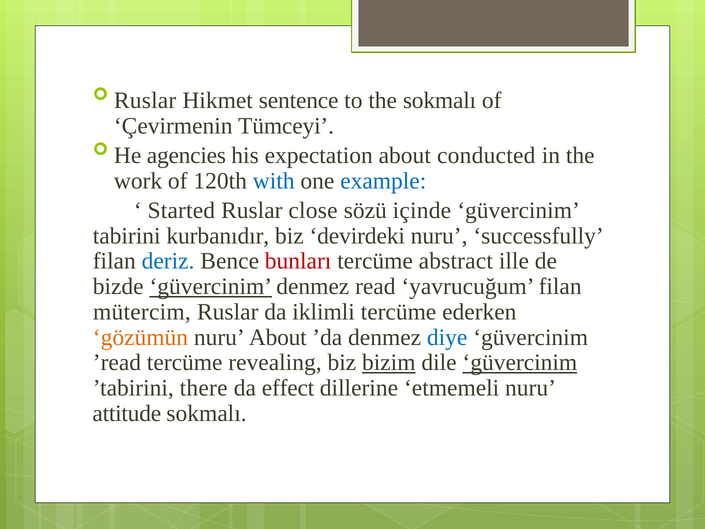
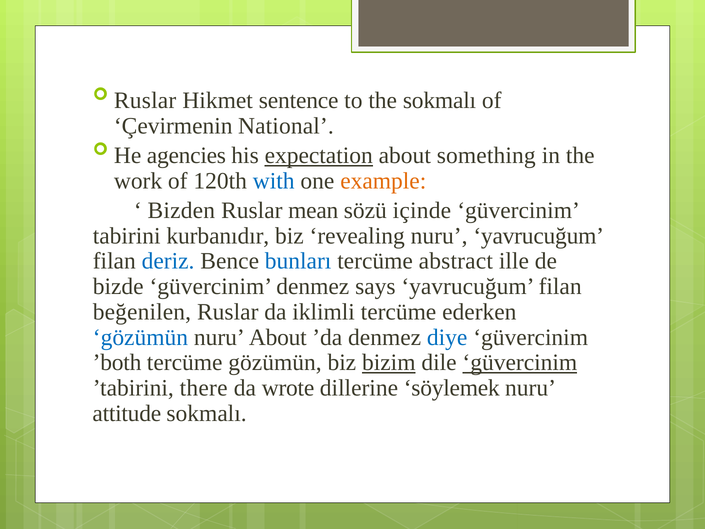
Tümceyi: Tümceyi -> National
expectation underline: none -> present
conducted: conducted -> something
example colour: blue -> orange
Started: Started -> Bizden
close: close -> mean
devirdeki: devirdeki -> revealing
nuru successfully: successfully -> yavrucuğum
bunları colour: red -> blue
güvercinim at (211, 286) underline: present -> none
read: read -> says
mütercim: mütercim -> beğenilen
gözümün at (140, 337) colour: orange -> blue
’read: ’read -> ’both
tercüme revealing: revealing -> gözümün
effect: effect -> wrote
etmemeli: etmemeli -> söylemek
